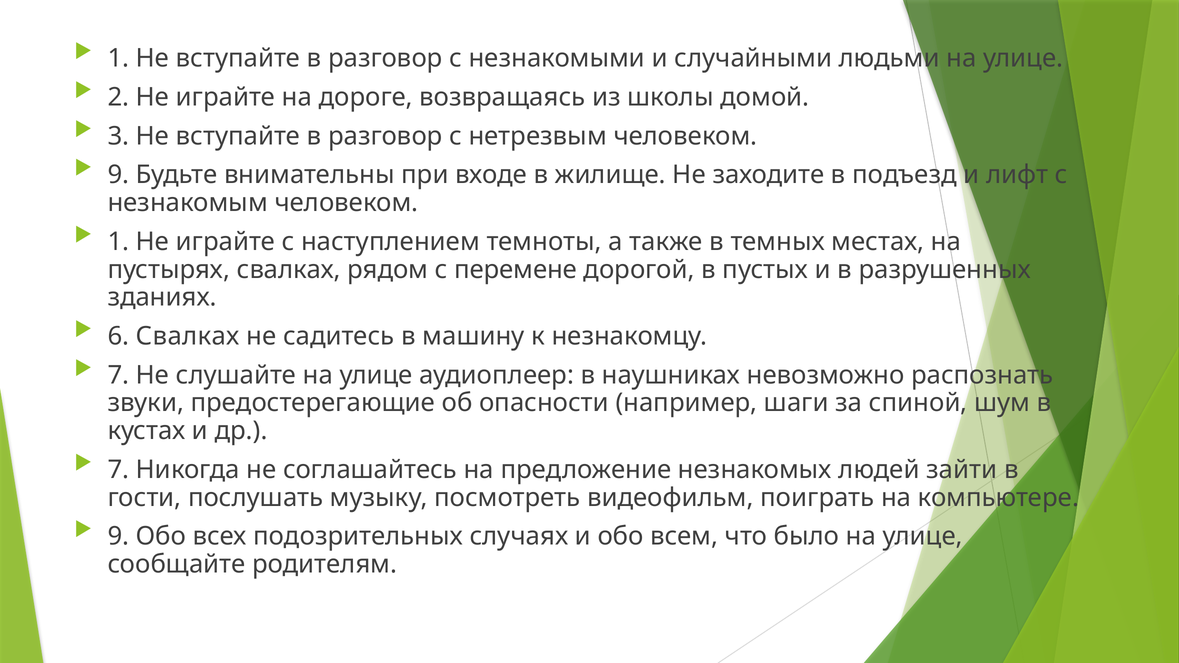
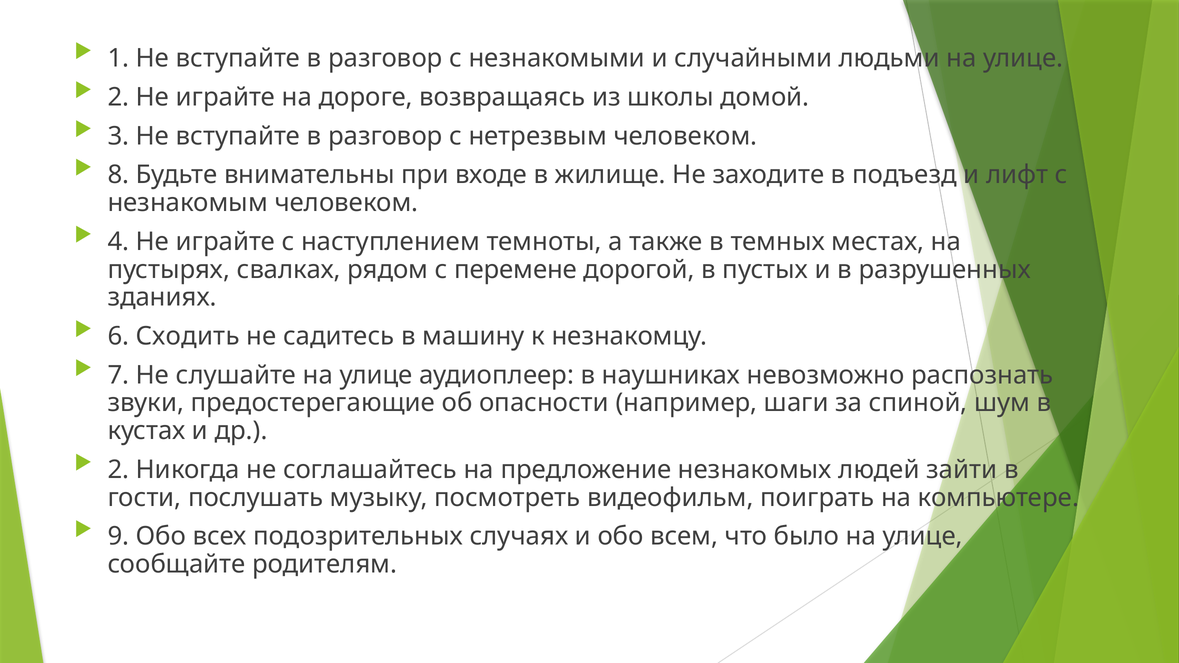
9 at (118, 175): 9 -> 8
1 at (118, 242): 1 -> 4
6 Свалках: Свалках -> Сходить
7 at (118, 470): 7 -> 2
